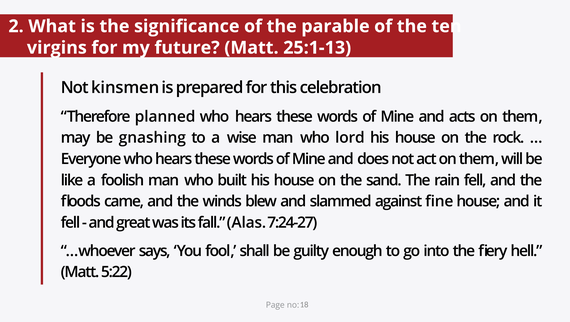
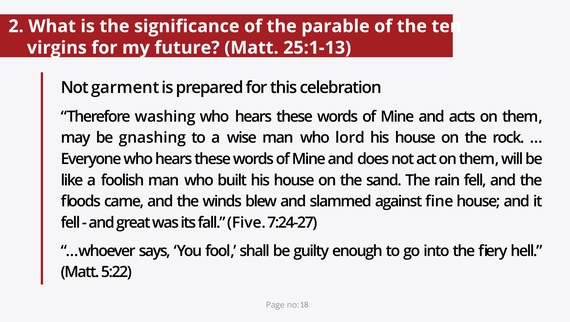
kinsmen: kinsmen -> garment
planned: planned -> washing
Alas: Alas -> Five
